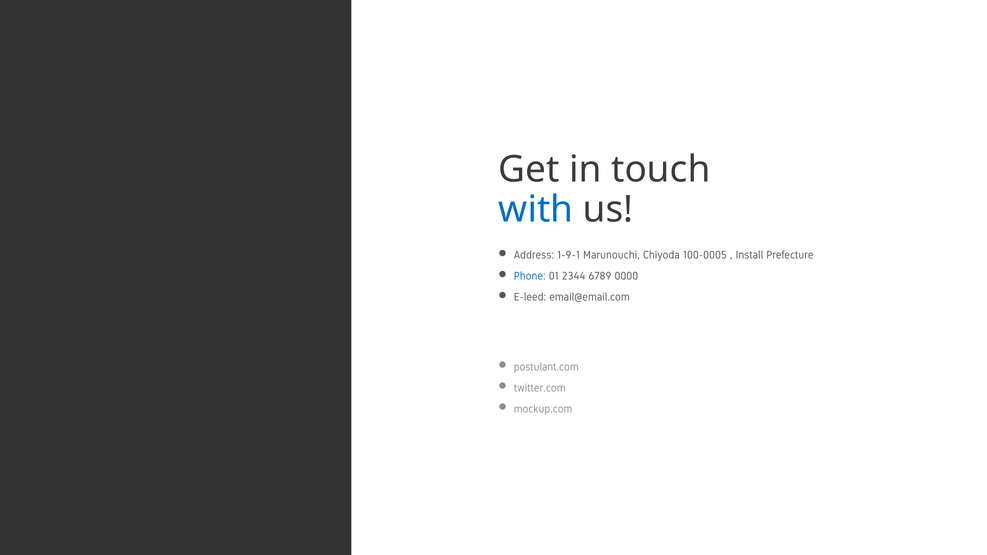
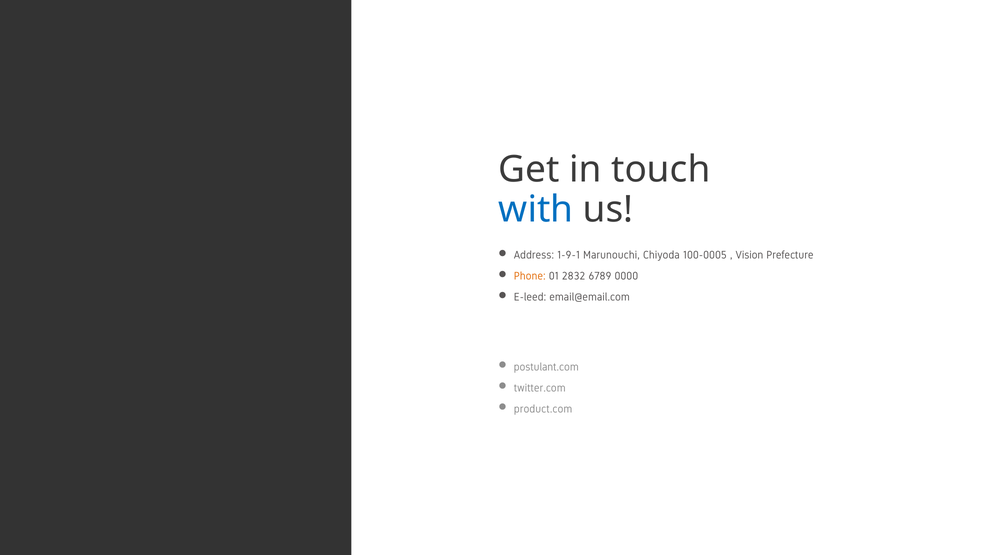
Install: Install -> Vision
Phone colour: blue -> orange
2344: 2344 -> 2832
mockup.com: mockup.com -> product.com
